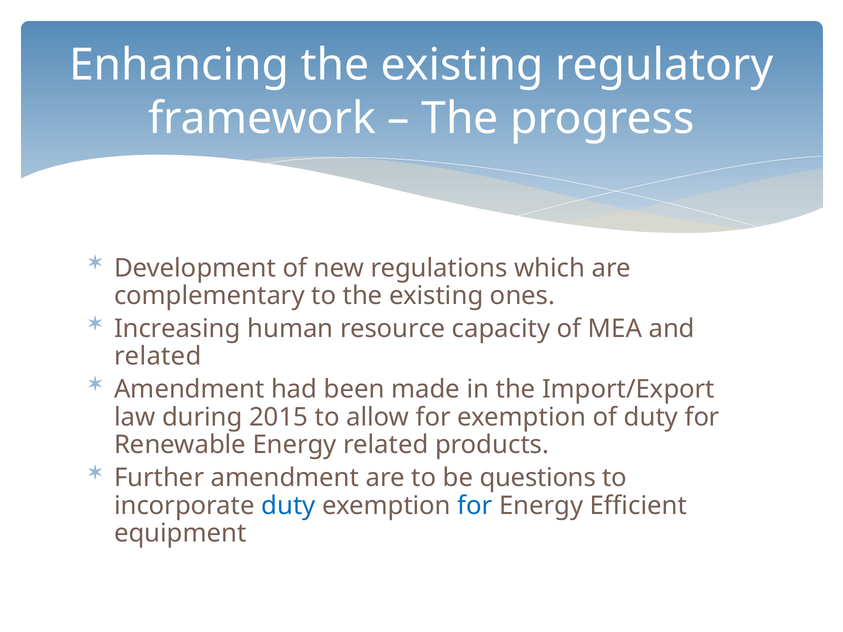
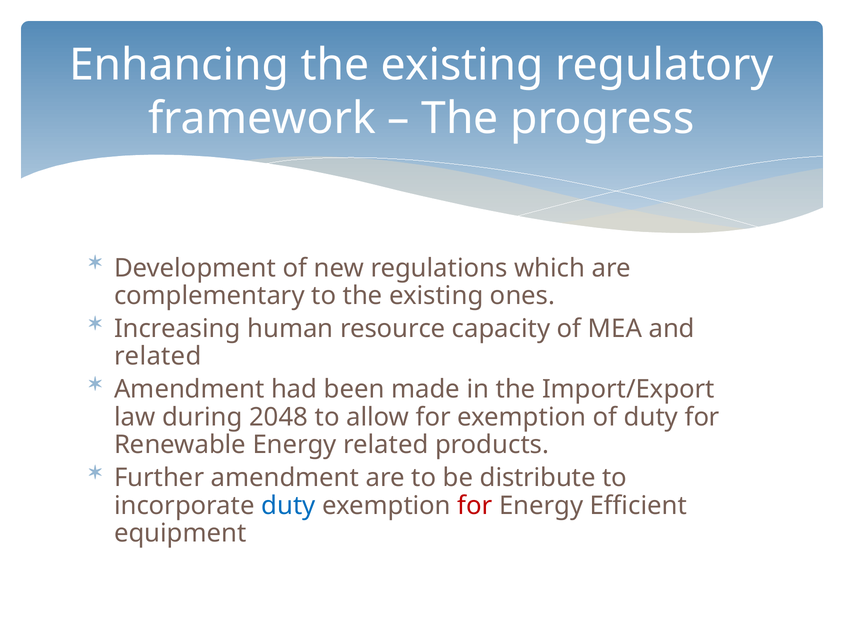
2015: 2015 -> 2048
questions: questions -> distribute
for at (475, 506) colour: blue -> red
